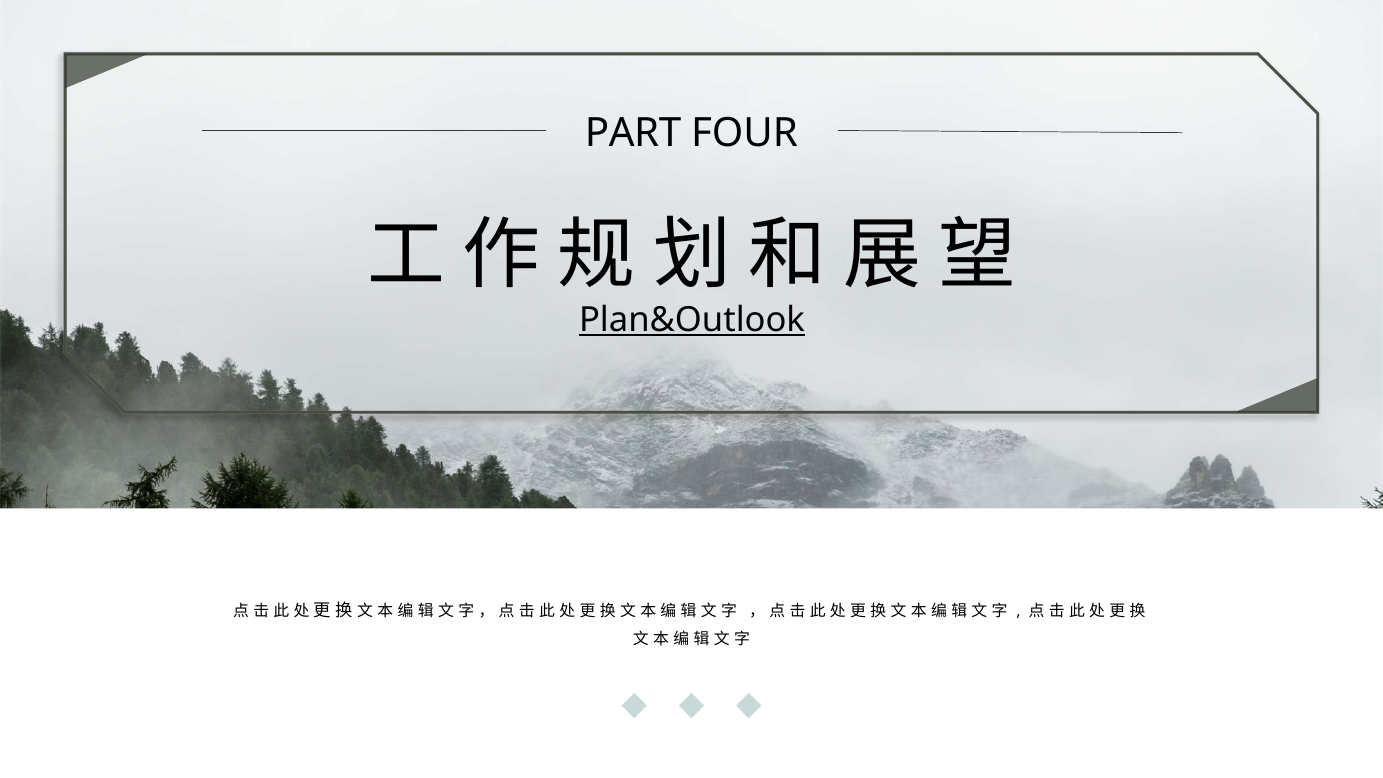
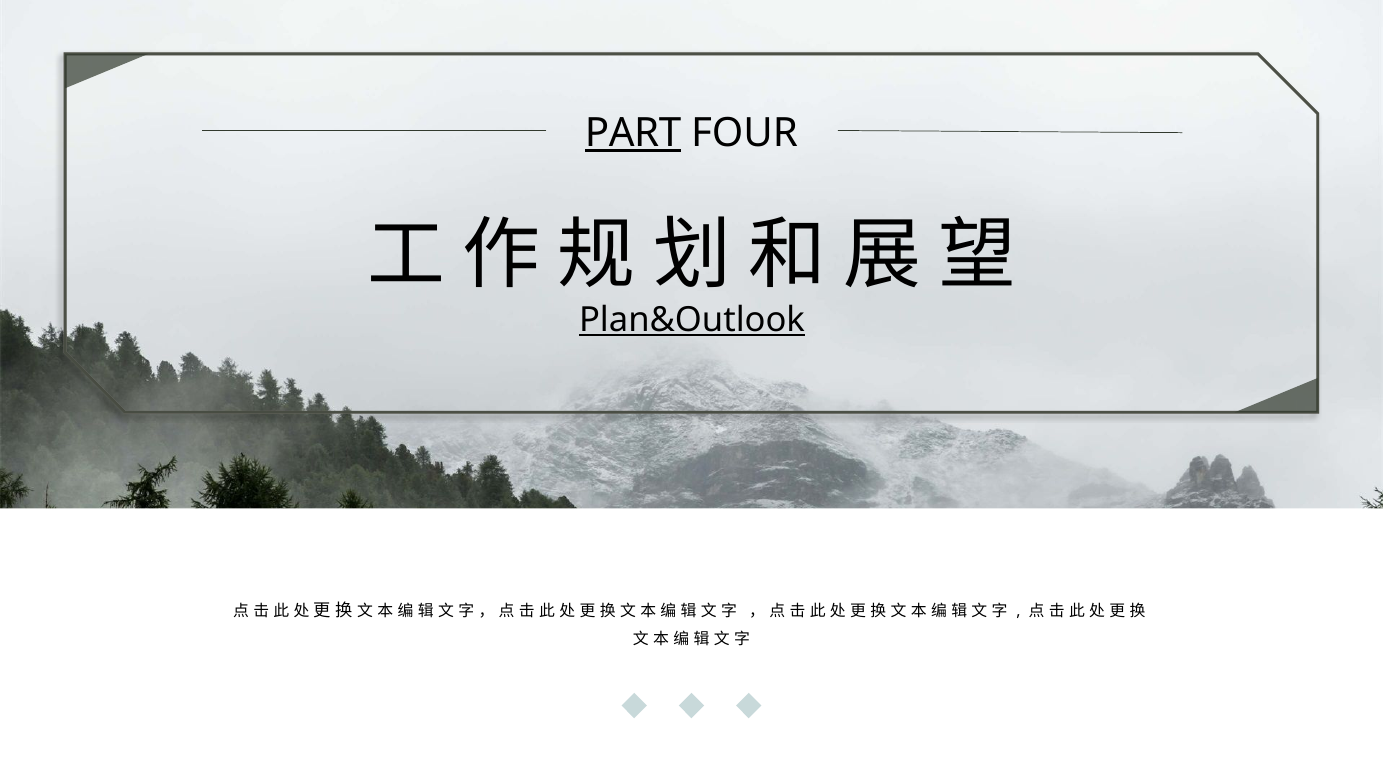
PART underline: none -> present
